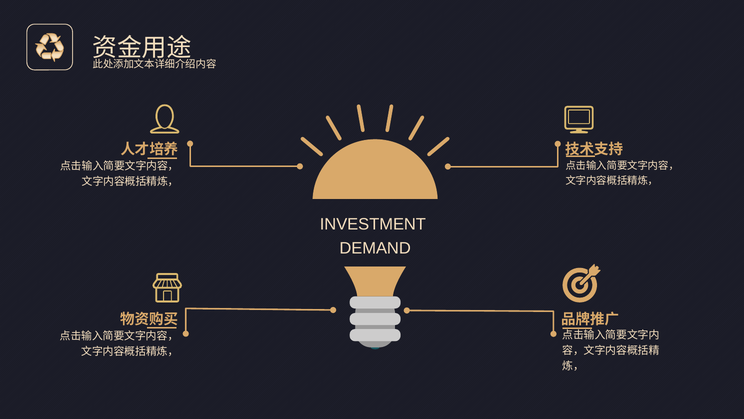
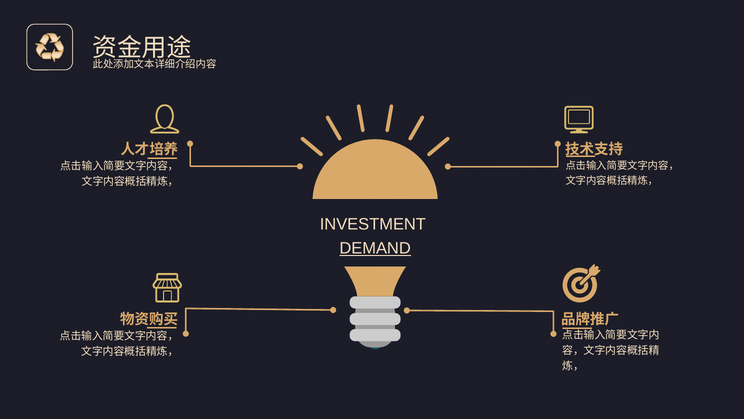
DEMAND underline: none -> present
